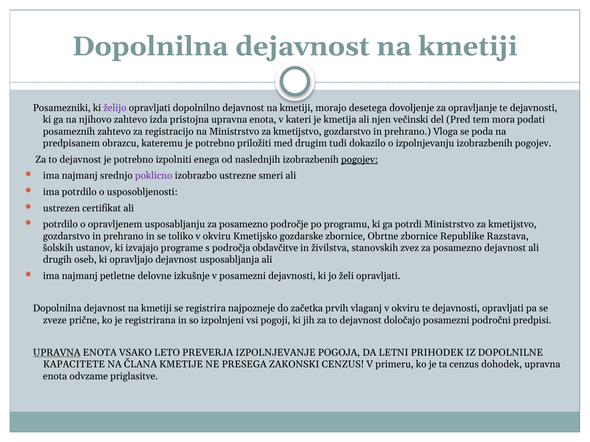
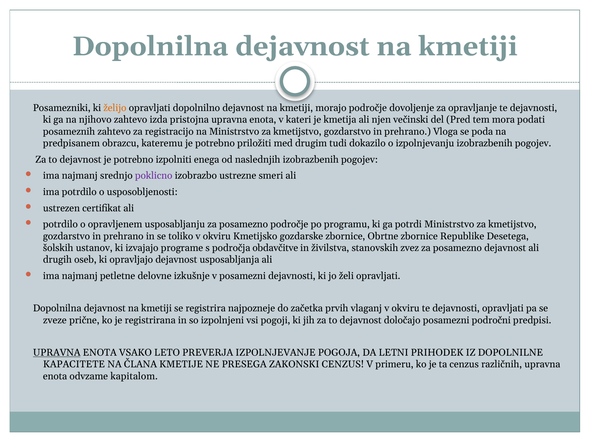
želijo colour: purple -> orange
morajo desetega: desetega -> področje
pogojev at (360, 160) underline: present -> none
Razstava: Razstava -> Desetega
dohodek: dohodek -> različnih
priglasitve: priglasitve -> kapitalom
